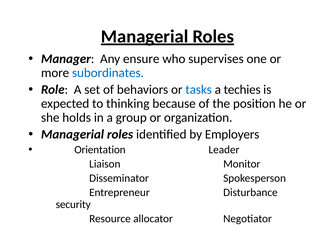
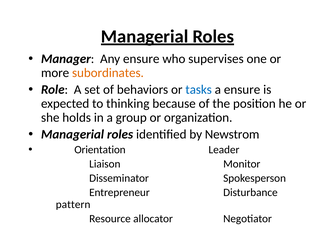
subordinates colour: blue -> orange
a techies: techies -> ensure
Employers: Employers -> Newstrom
security: security -> pattern
